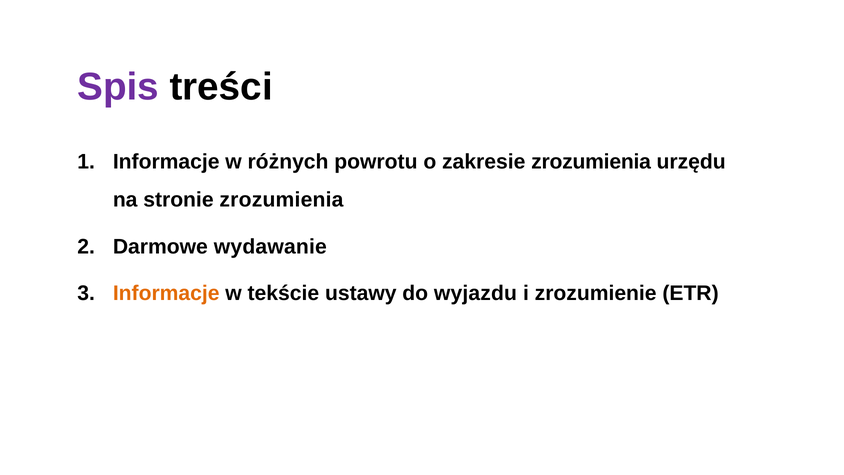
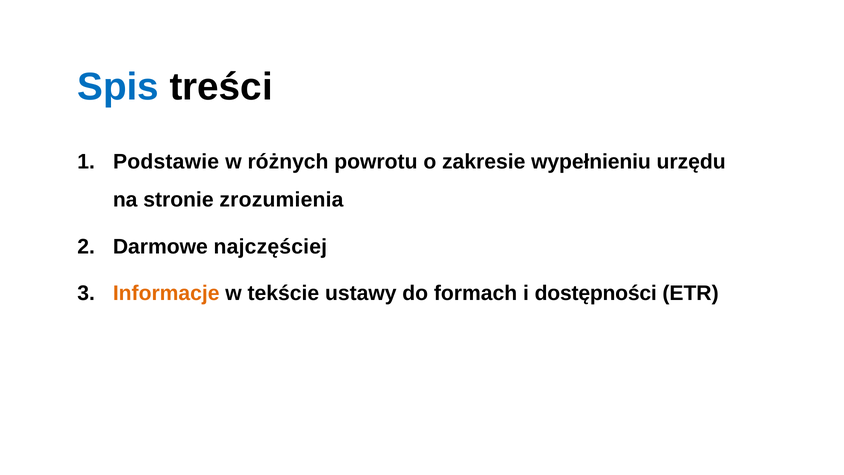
Spis colour: purple -> blue
Informacje at (166, 162): Informacje -> Podstawie
zakresie zrozumienia: zrozumienia -> wypełnieniu
wydawanie: wydawanie -> najczęściej
wyjazdu: wyjazdu -> formach
zrozumienie: zrozumienie -> dostępności
